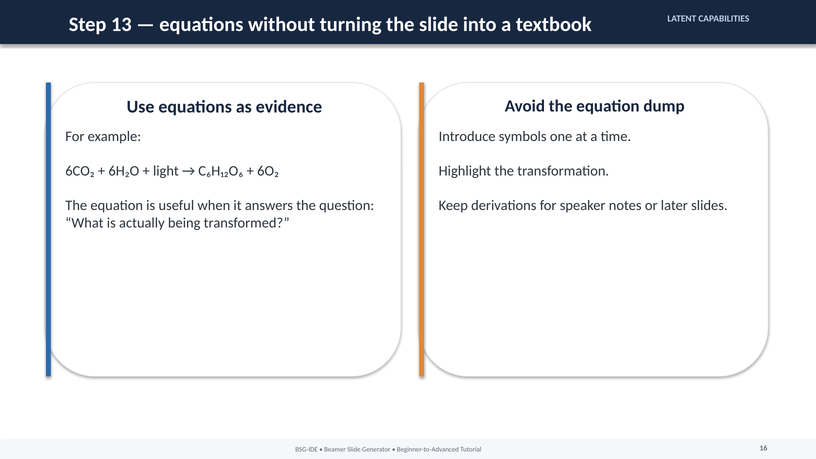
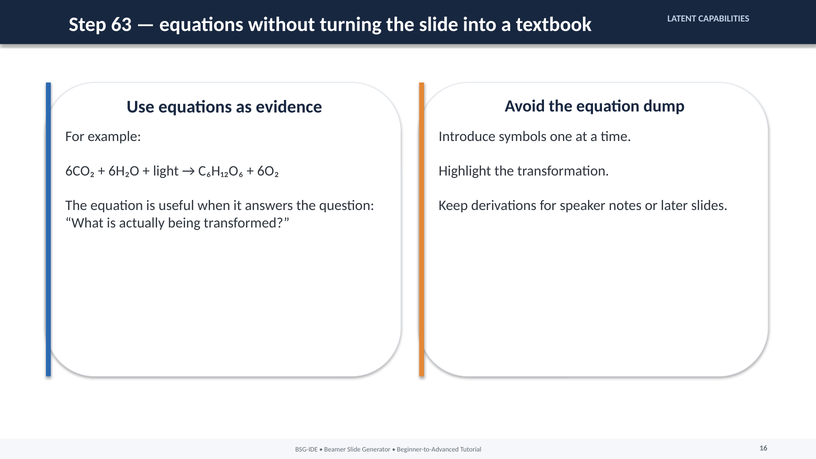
13: 13 -> 63
